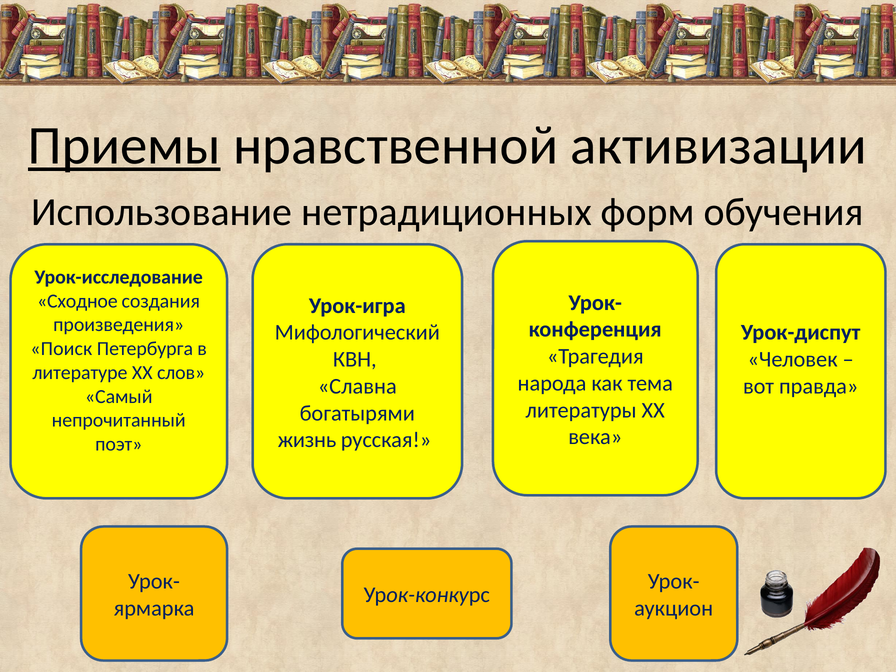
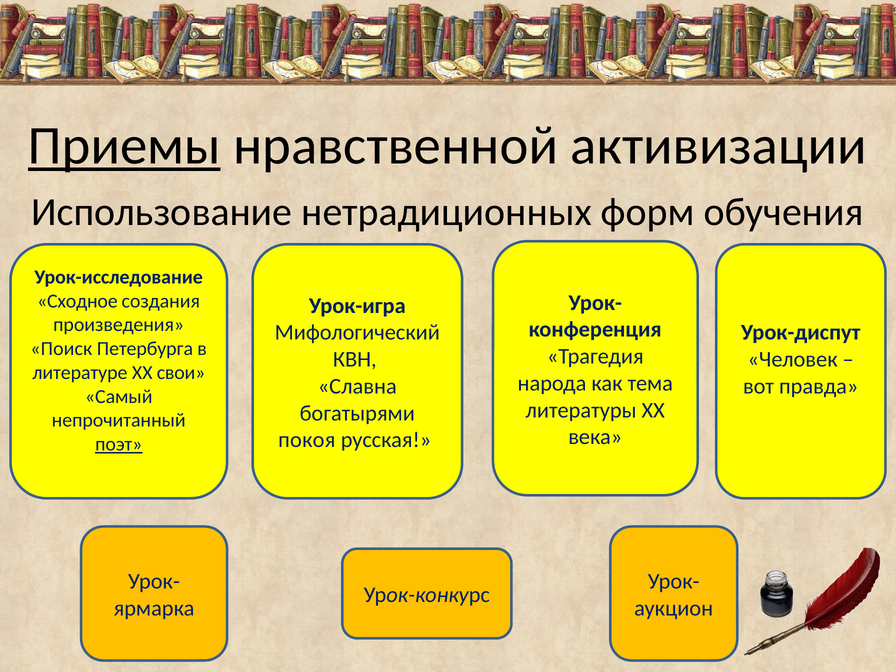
слов: слов -> свои
жизнь: жизнь -> покоя
поэт underline: none -> present
